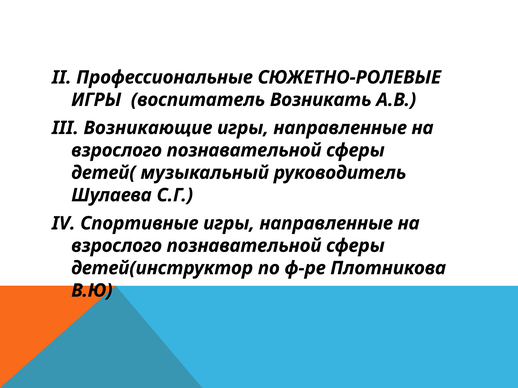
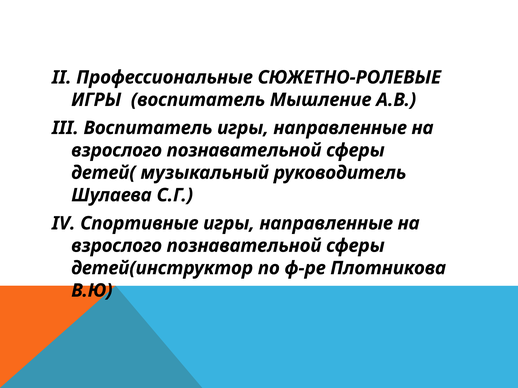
Возникать: Возникать -> Мышление
III Возникающие: Возникающие -> Воспитатель
